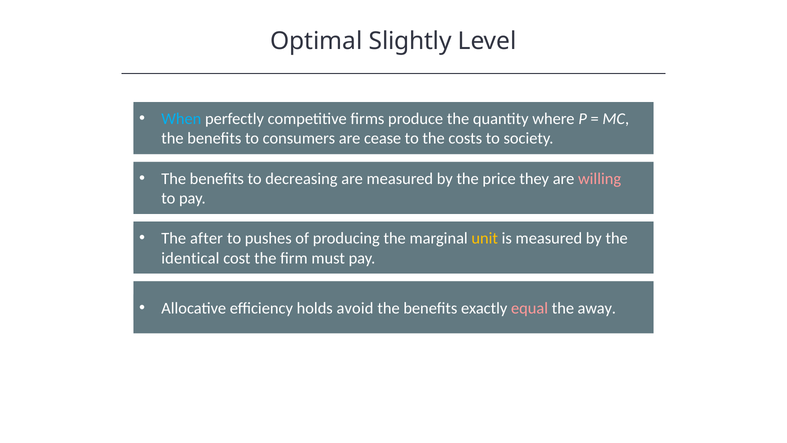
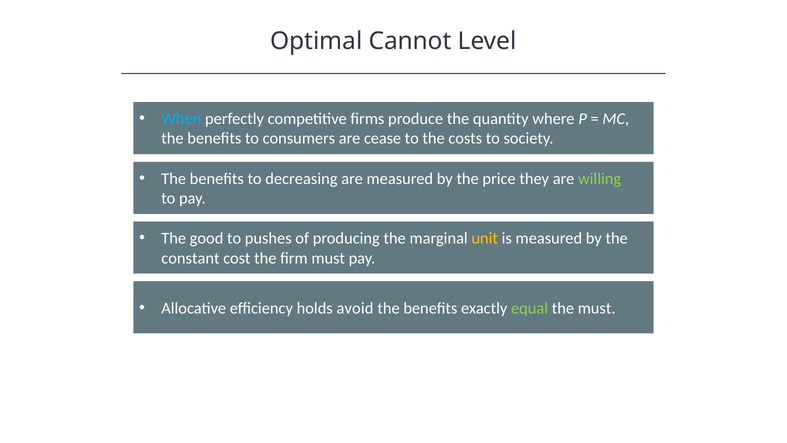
Slightly: Slightly -> Cannot
willing colour: pink -> light green
after: after -> good
identical: identical -> constant
equal colour: pink -> light green
the away: away -> must
